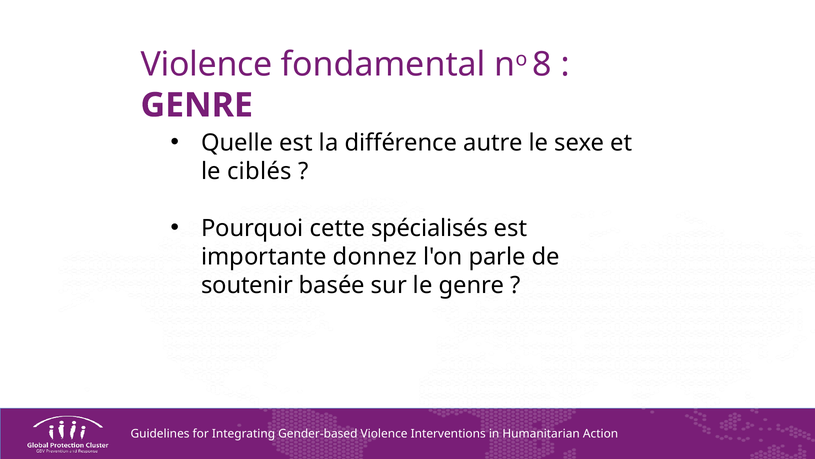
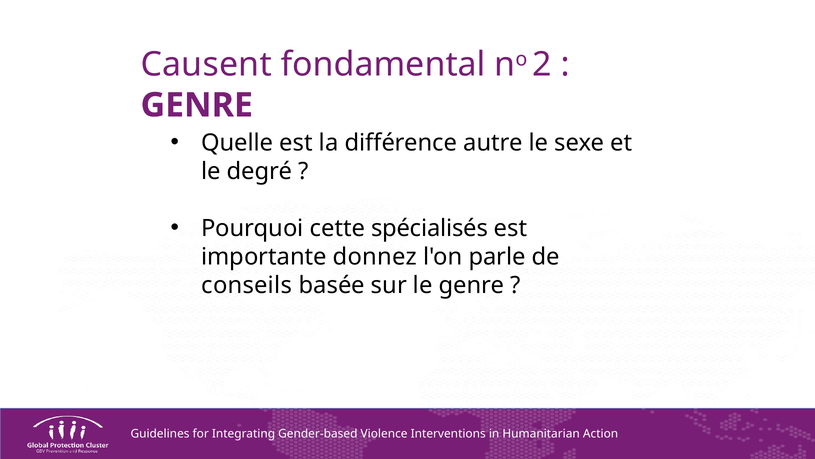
Violence at (206, 64): Violence -> Causent
8: 8 -> 2
ciblés: ciblés -> degré
soutenir: soutenir -> conseils
